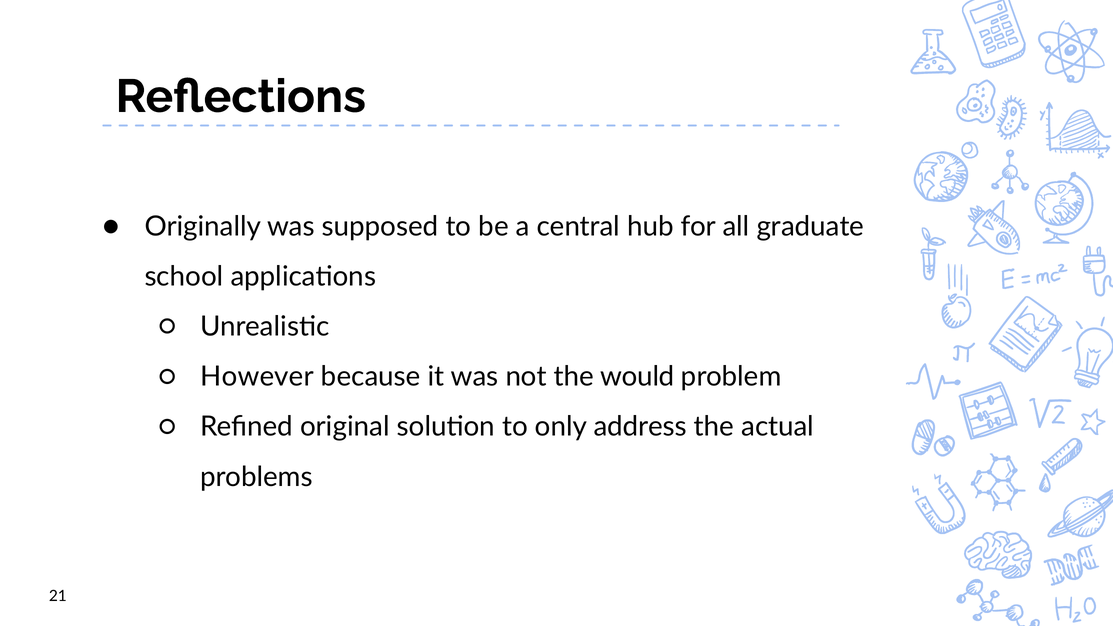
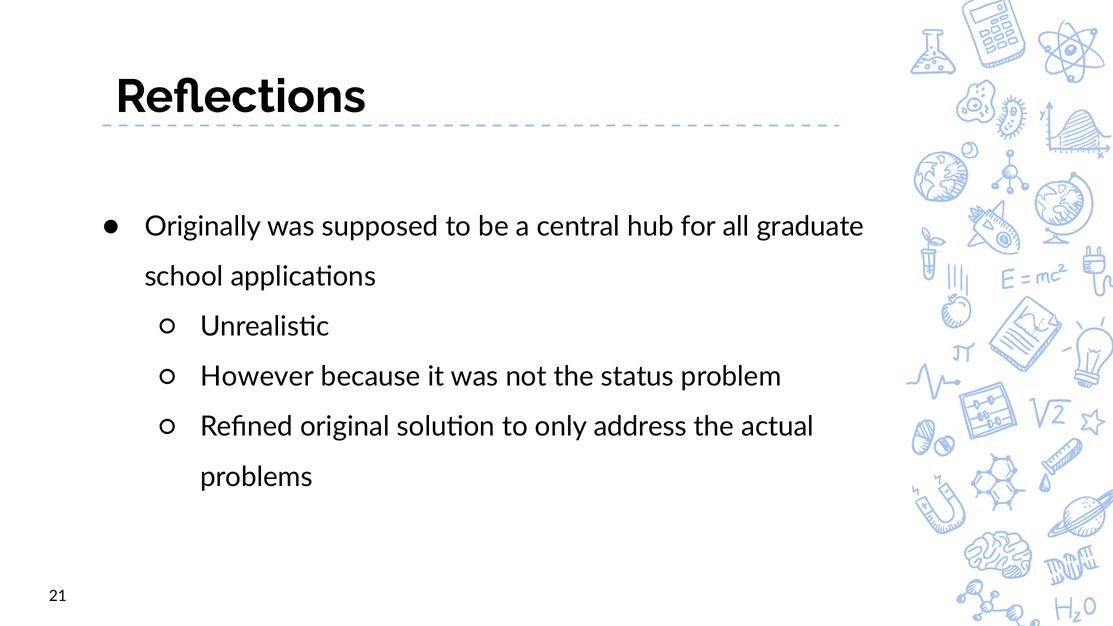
would: would -> status
